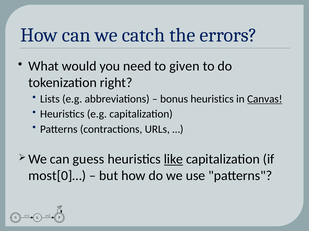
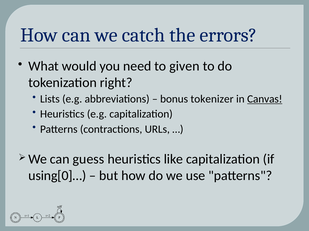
bonus heuristics: heuristics -> tokenizer
like underline: present -> none
most[0]…: most[0]… -> using[0]…
